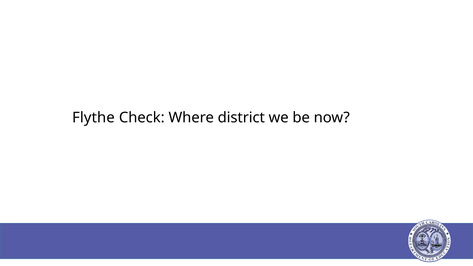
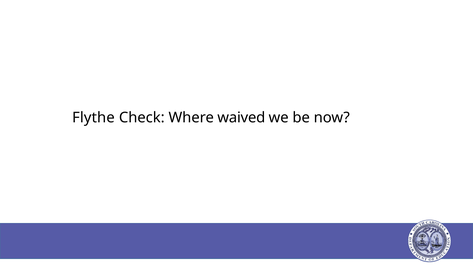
district: district -> waived
